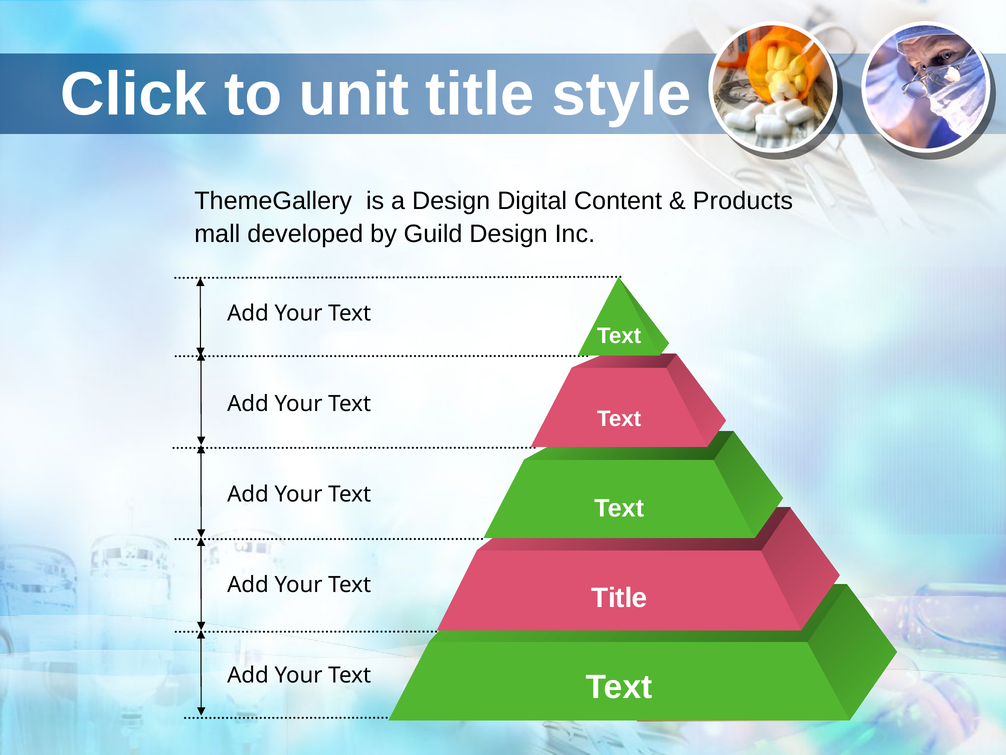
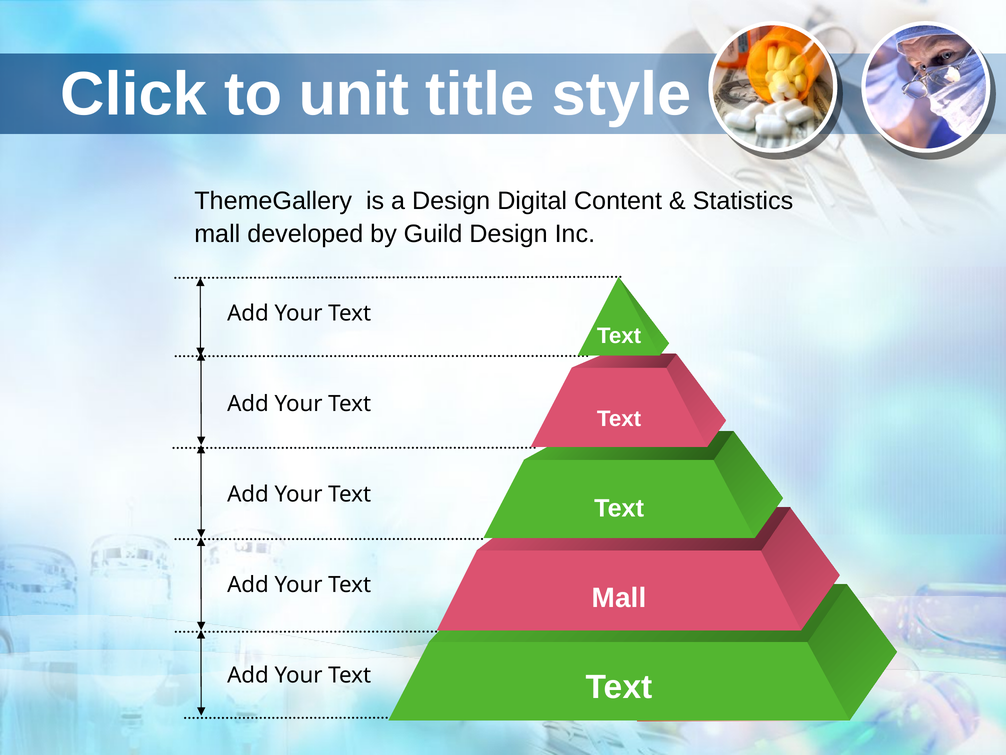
Products: Products -> Statistics
Title at (619, 598): Title -> Mall
